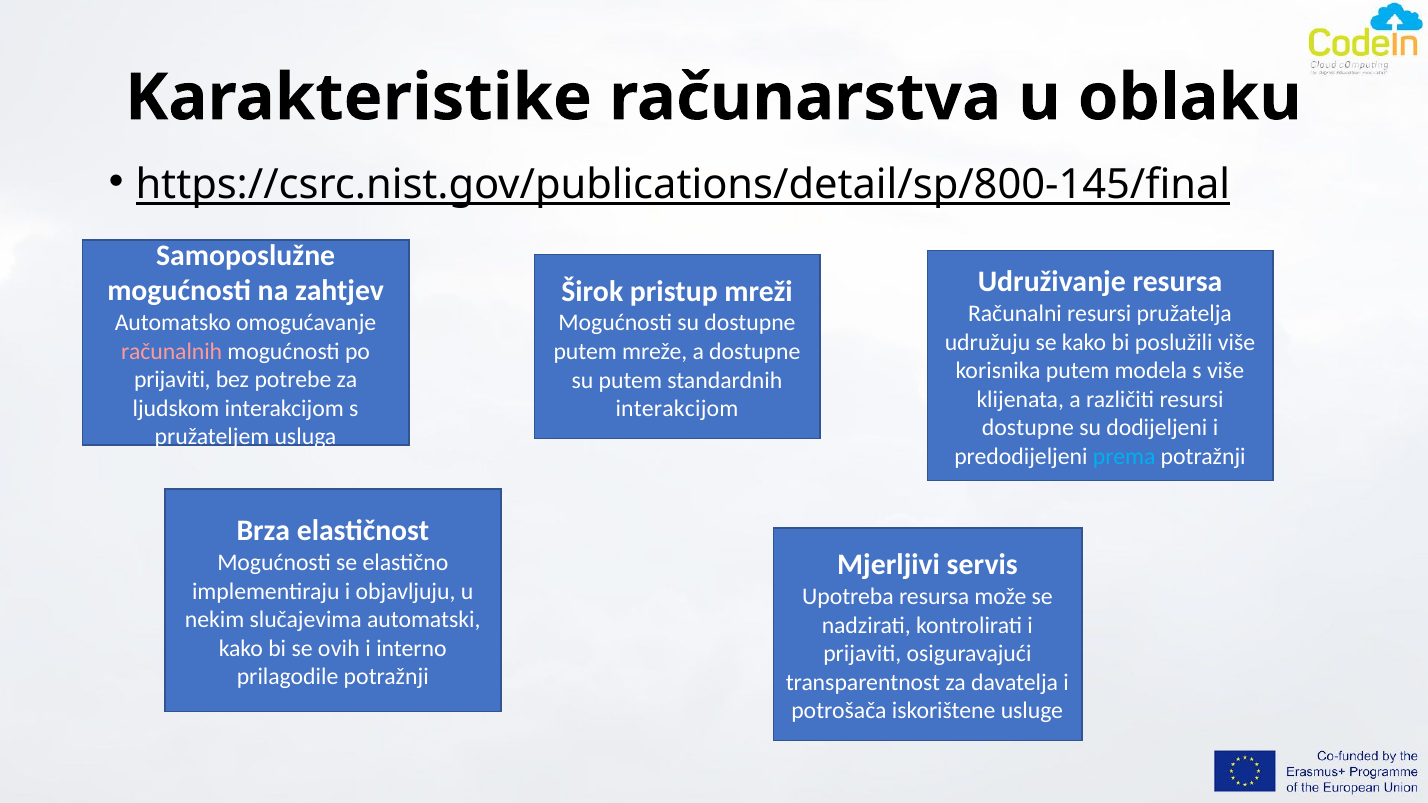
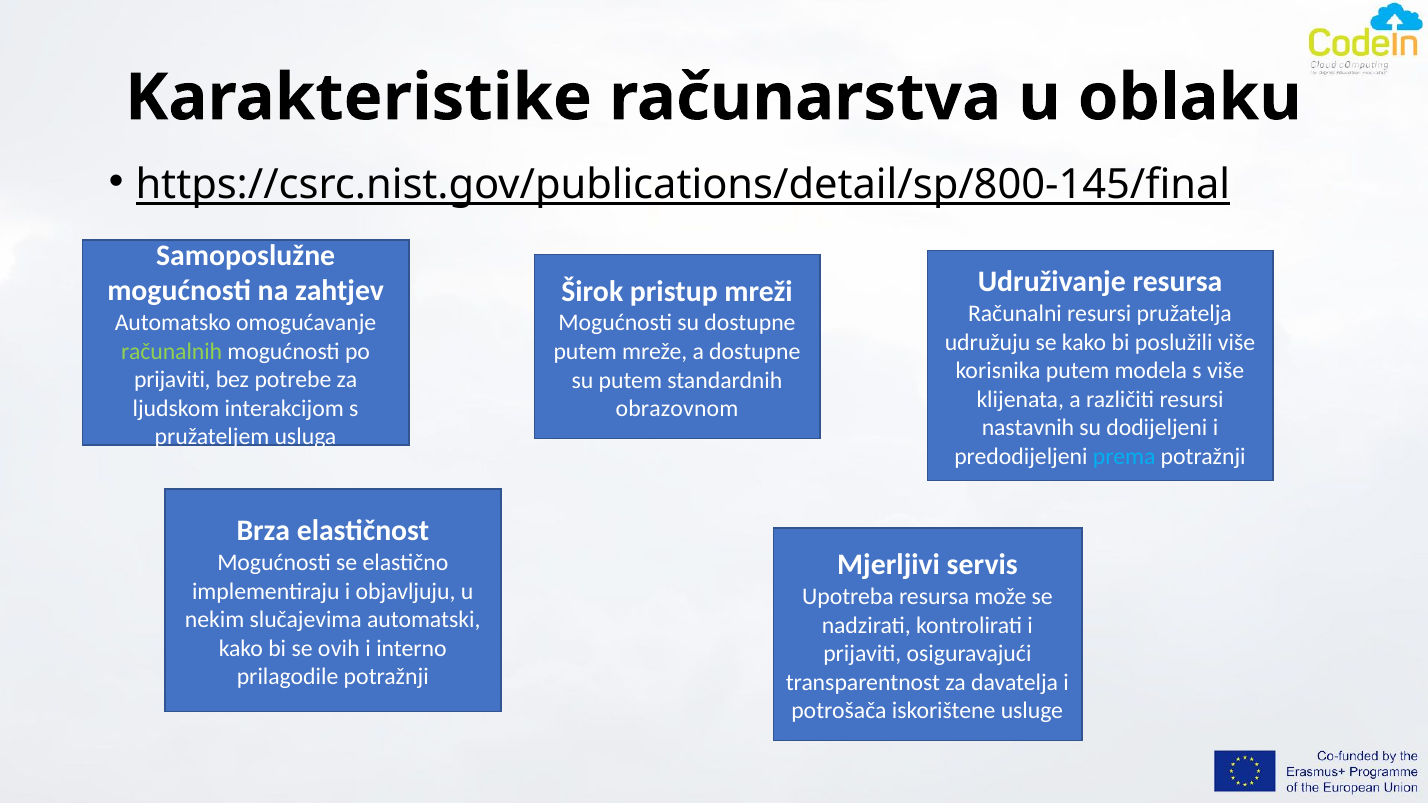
računalnih colour: pink -> light green
interakcijom at (677, 409): interakcijom -> obrazovnom
dostupne at (1028, 428): dostupne -> nastavnih
